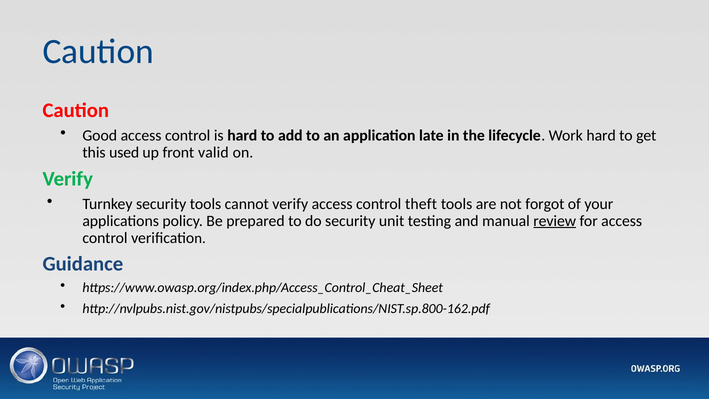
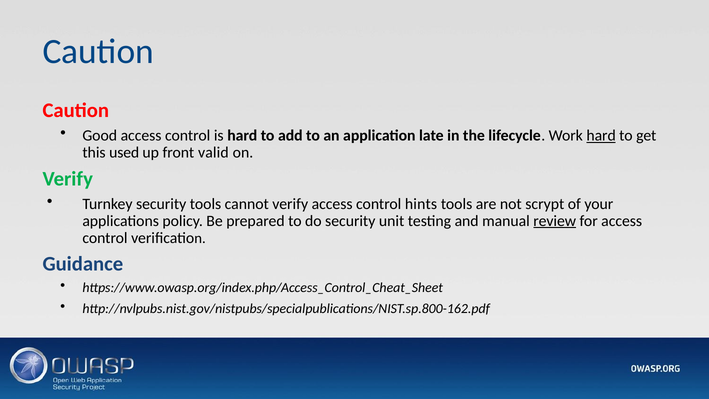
hard at (601, 135) underline: none -> present
theft: theft -> hints
forgot: forgot -> scrypt
